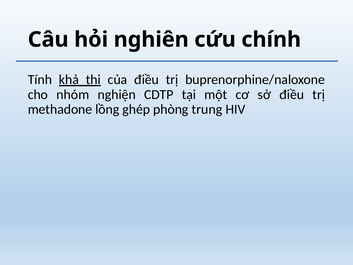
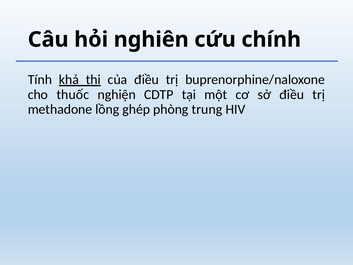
nhóm: nhóm -> thuốc
